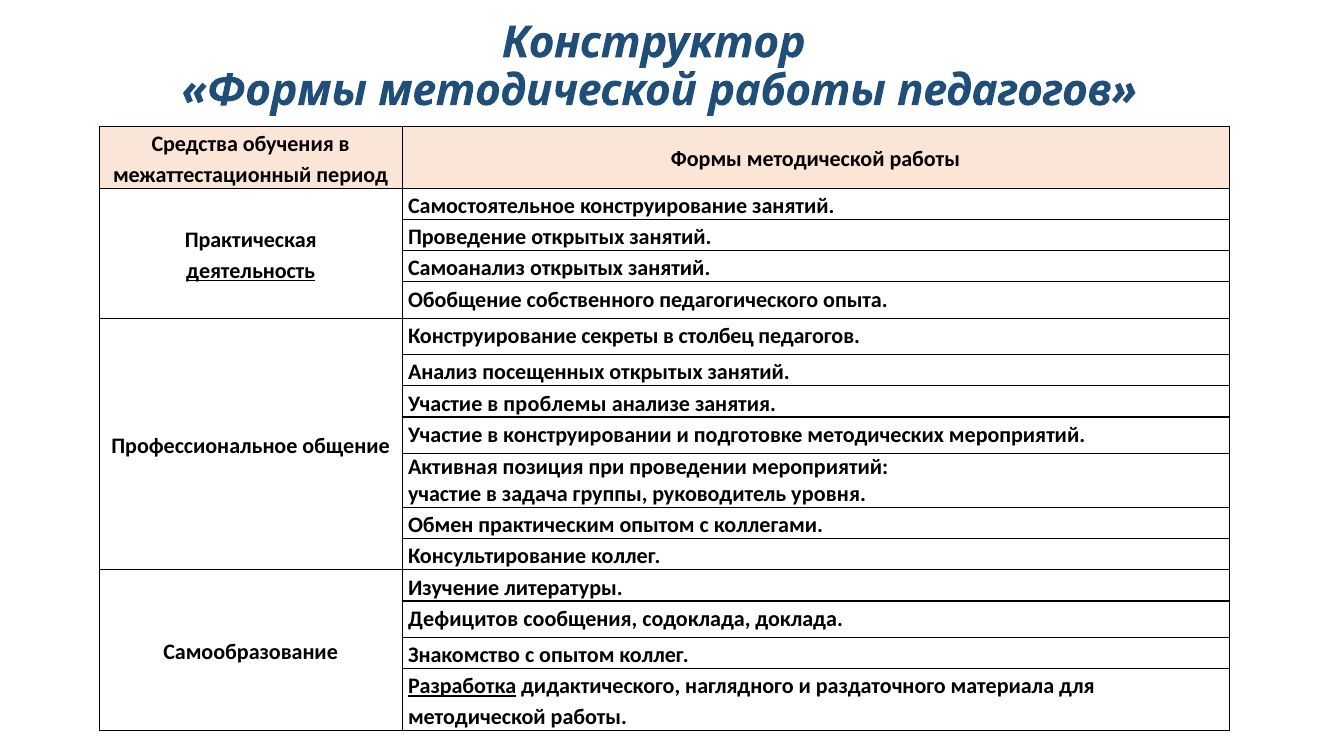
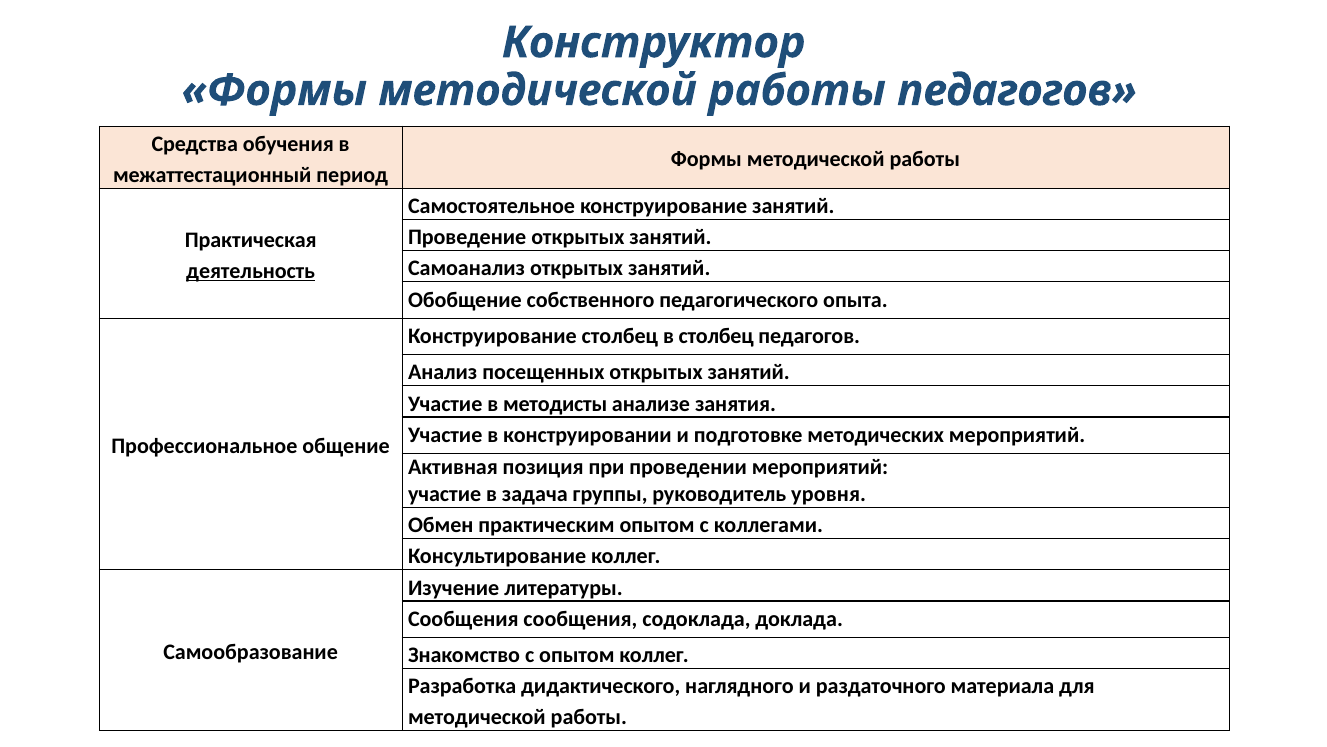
Конструирование секреты: секреты -> столбец
проблемы: проблемы -> методисты
Дефицитов at (463, 618): Дефицитов -> Сообщения
Разработка underline: present -> none
